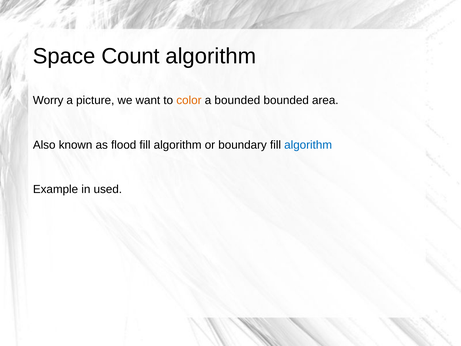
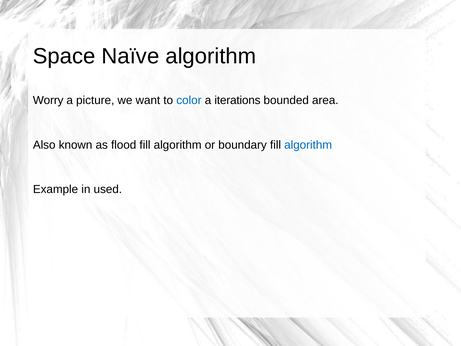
Count: Count -> Naïve
color colour: orange -> blue
a bounded: bounded -> iterations
